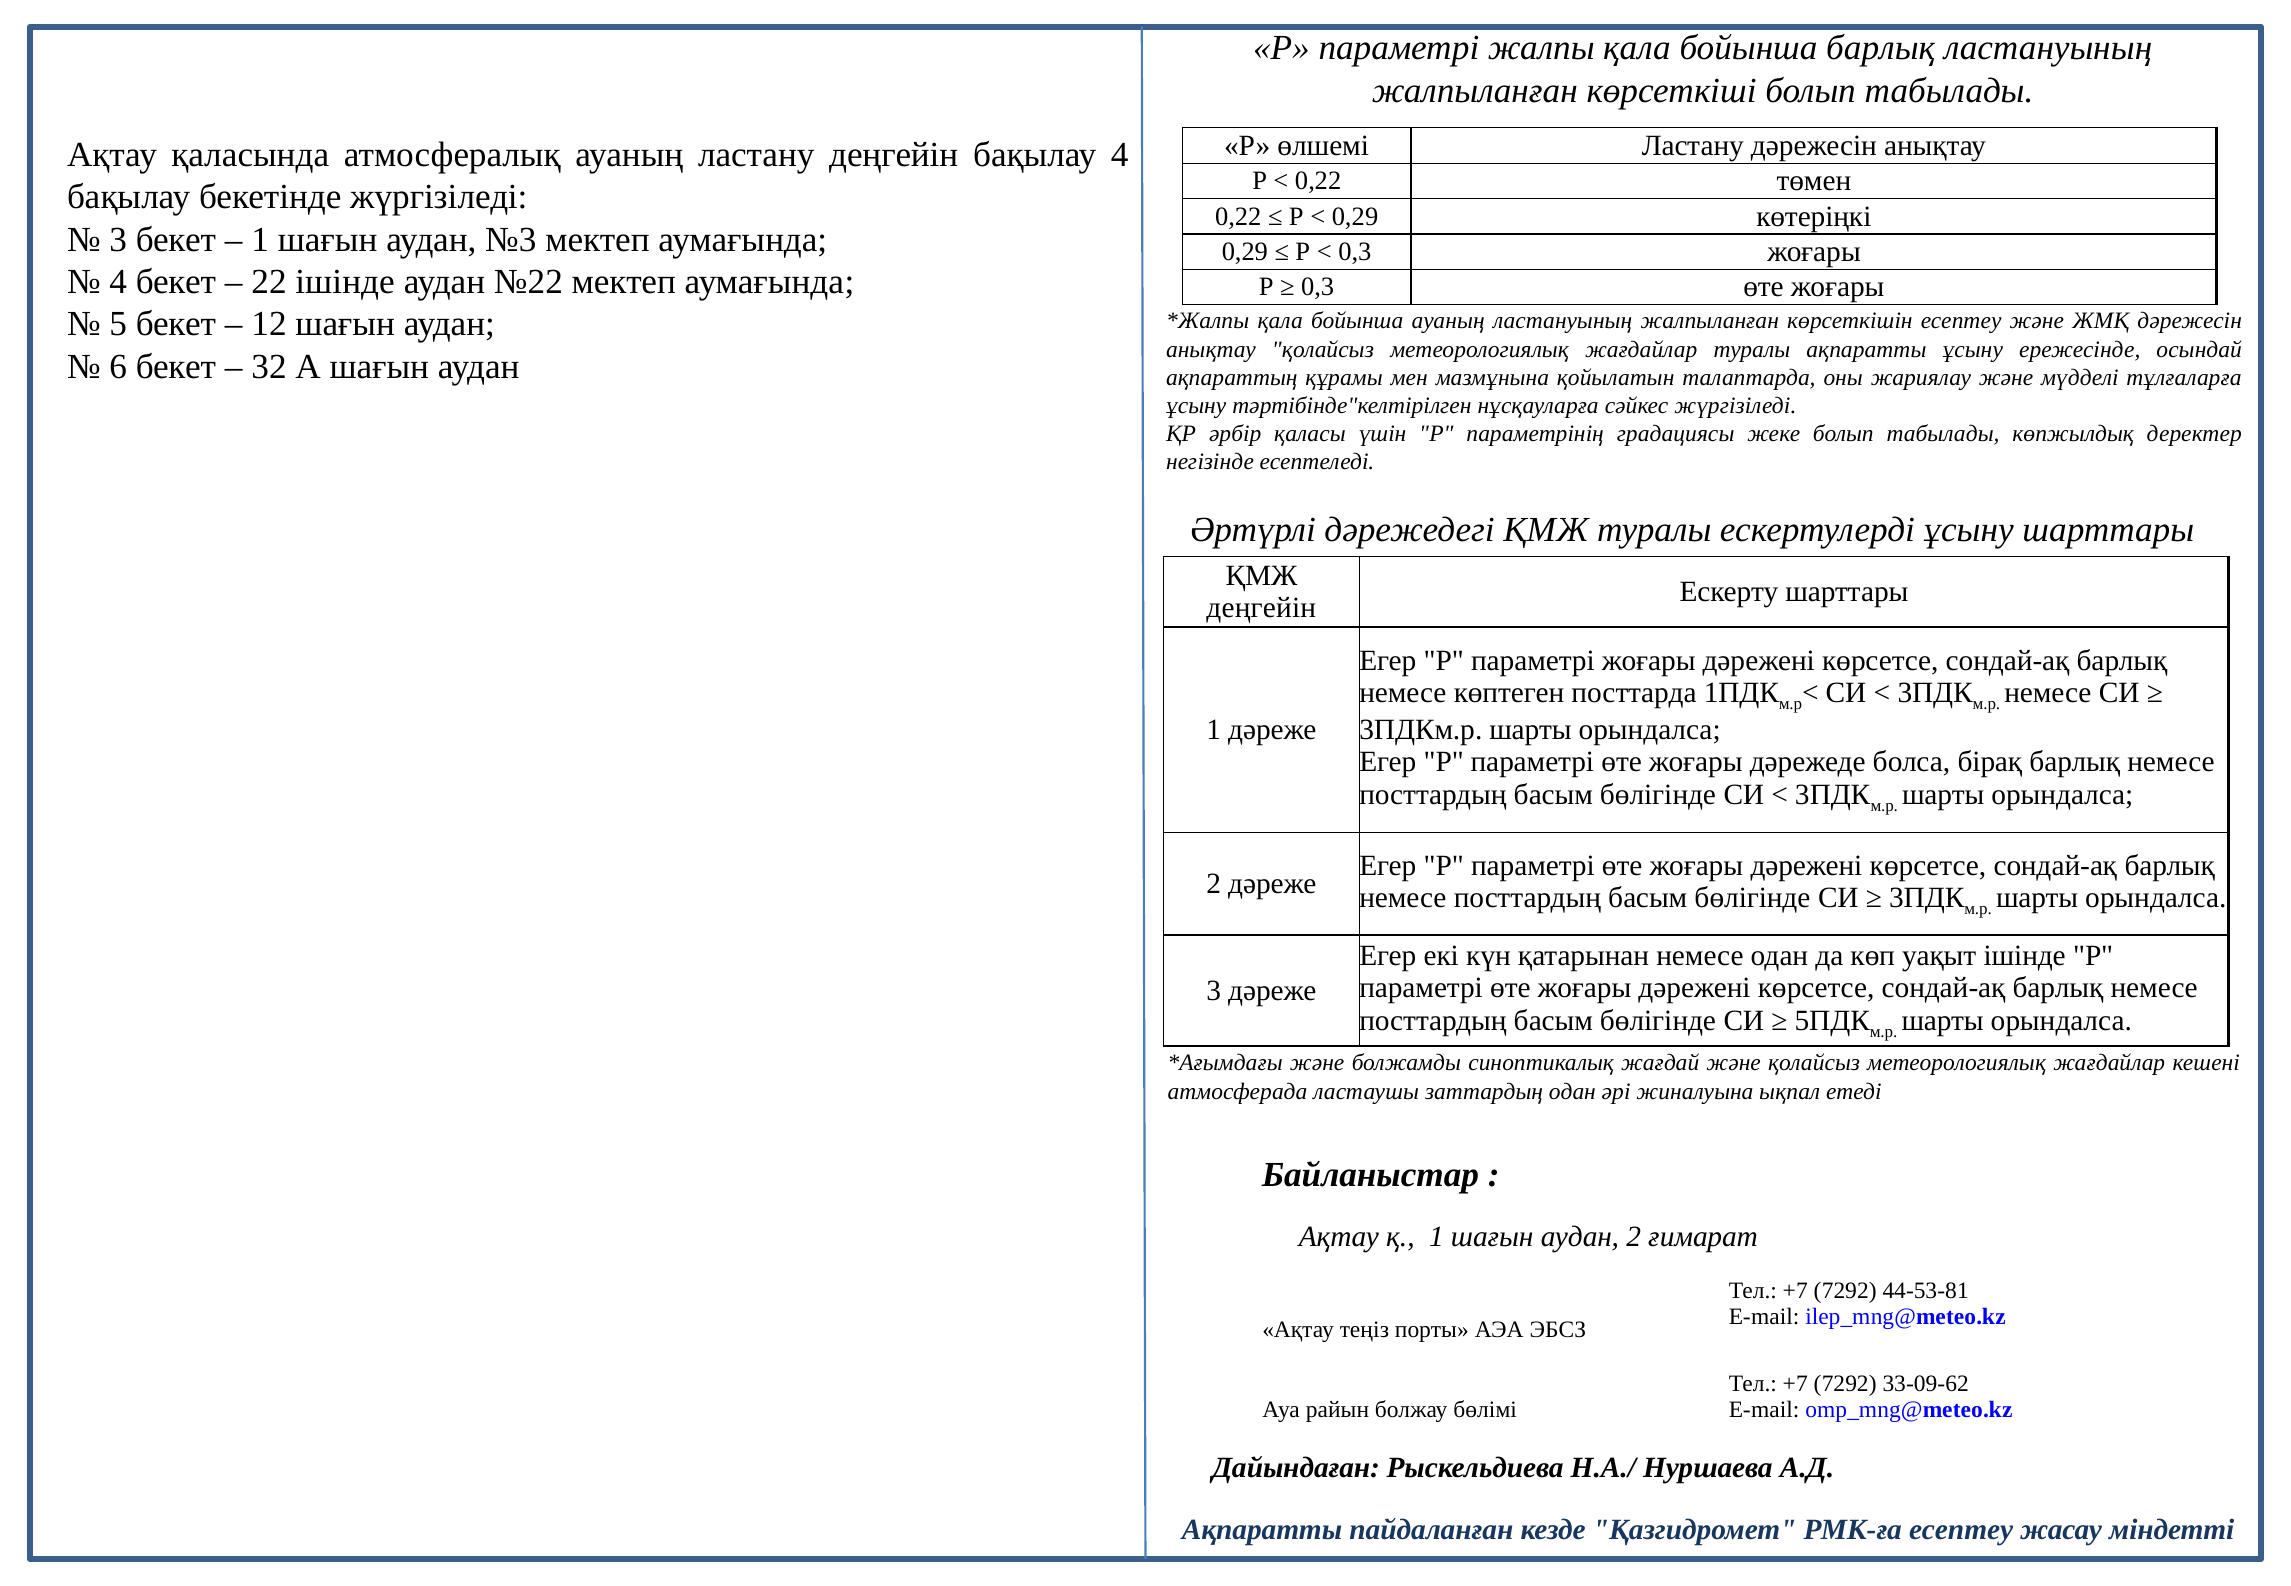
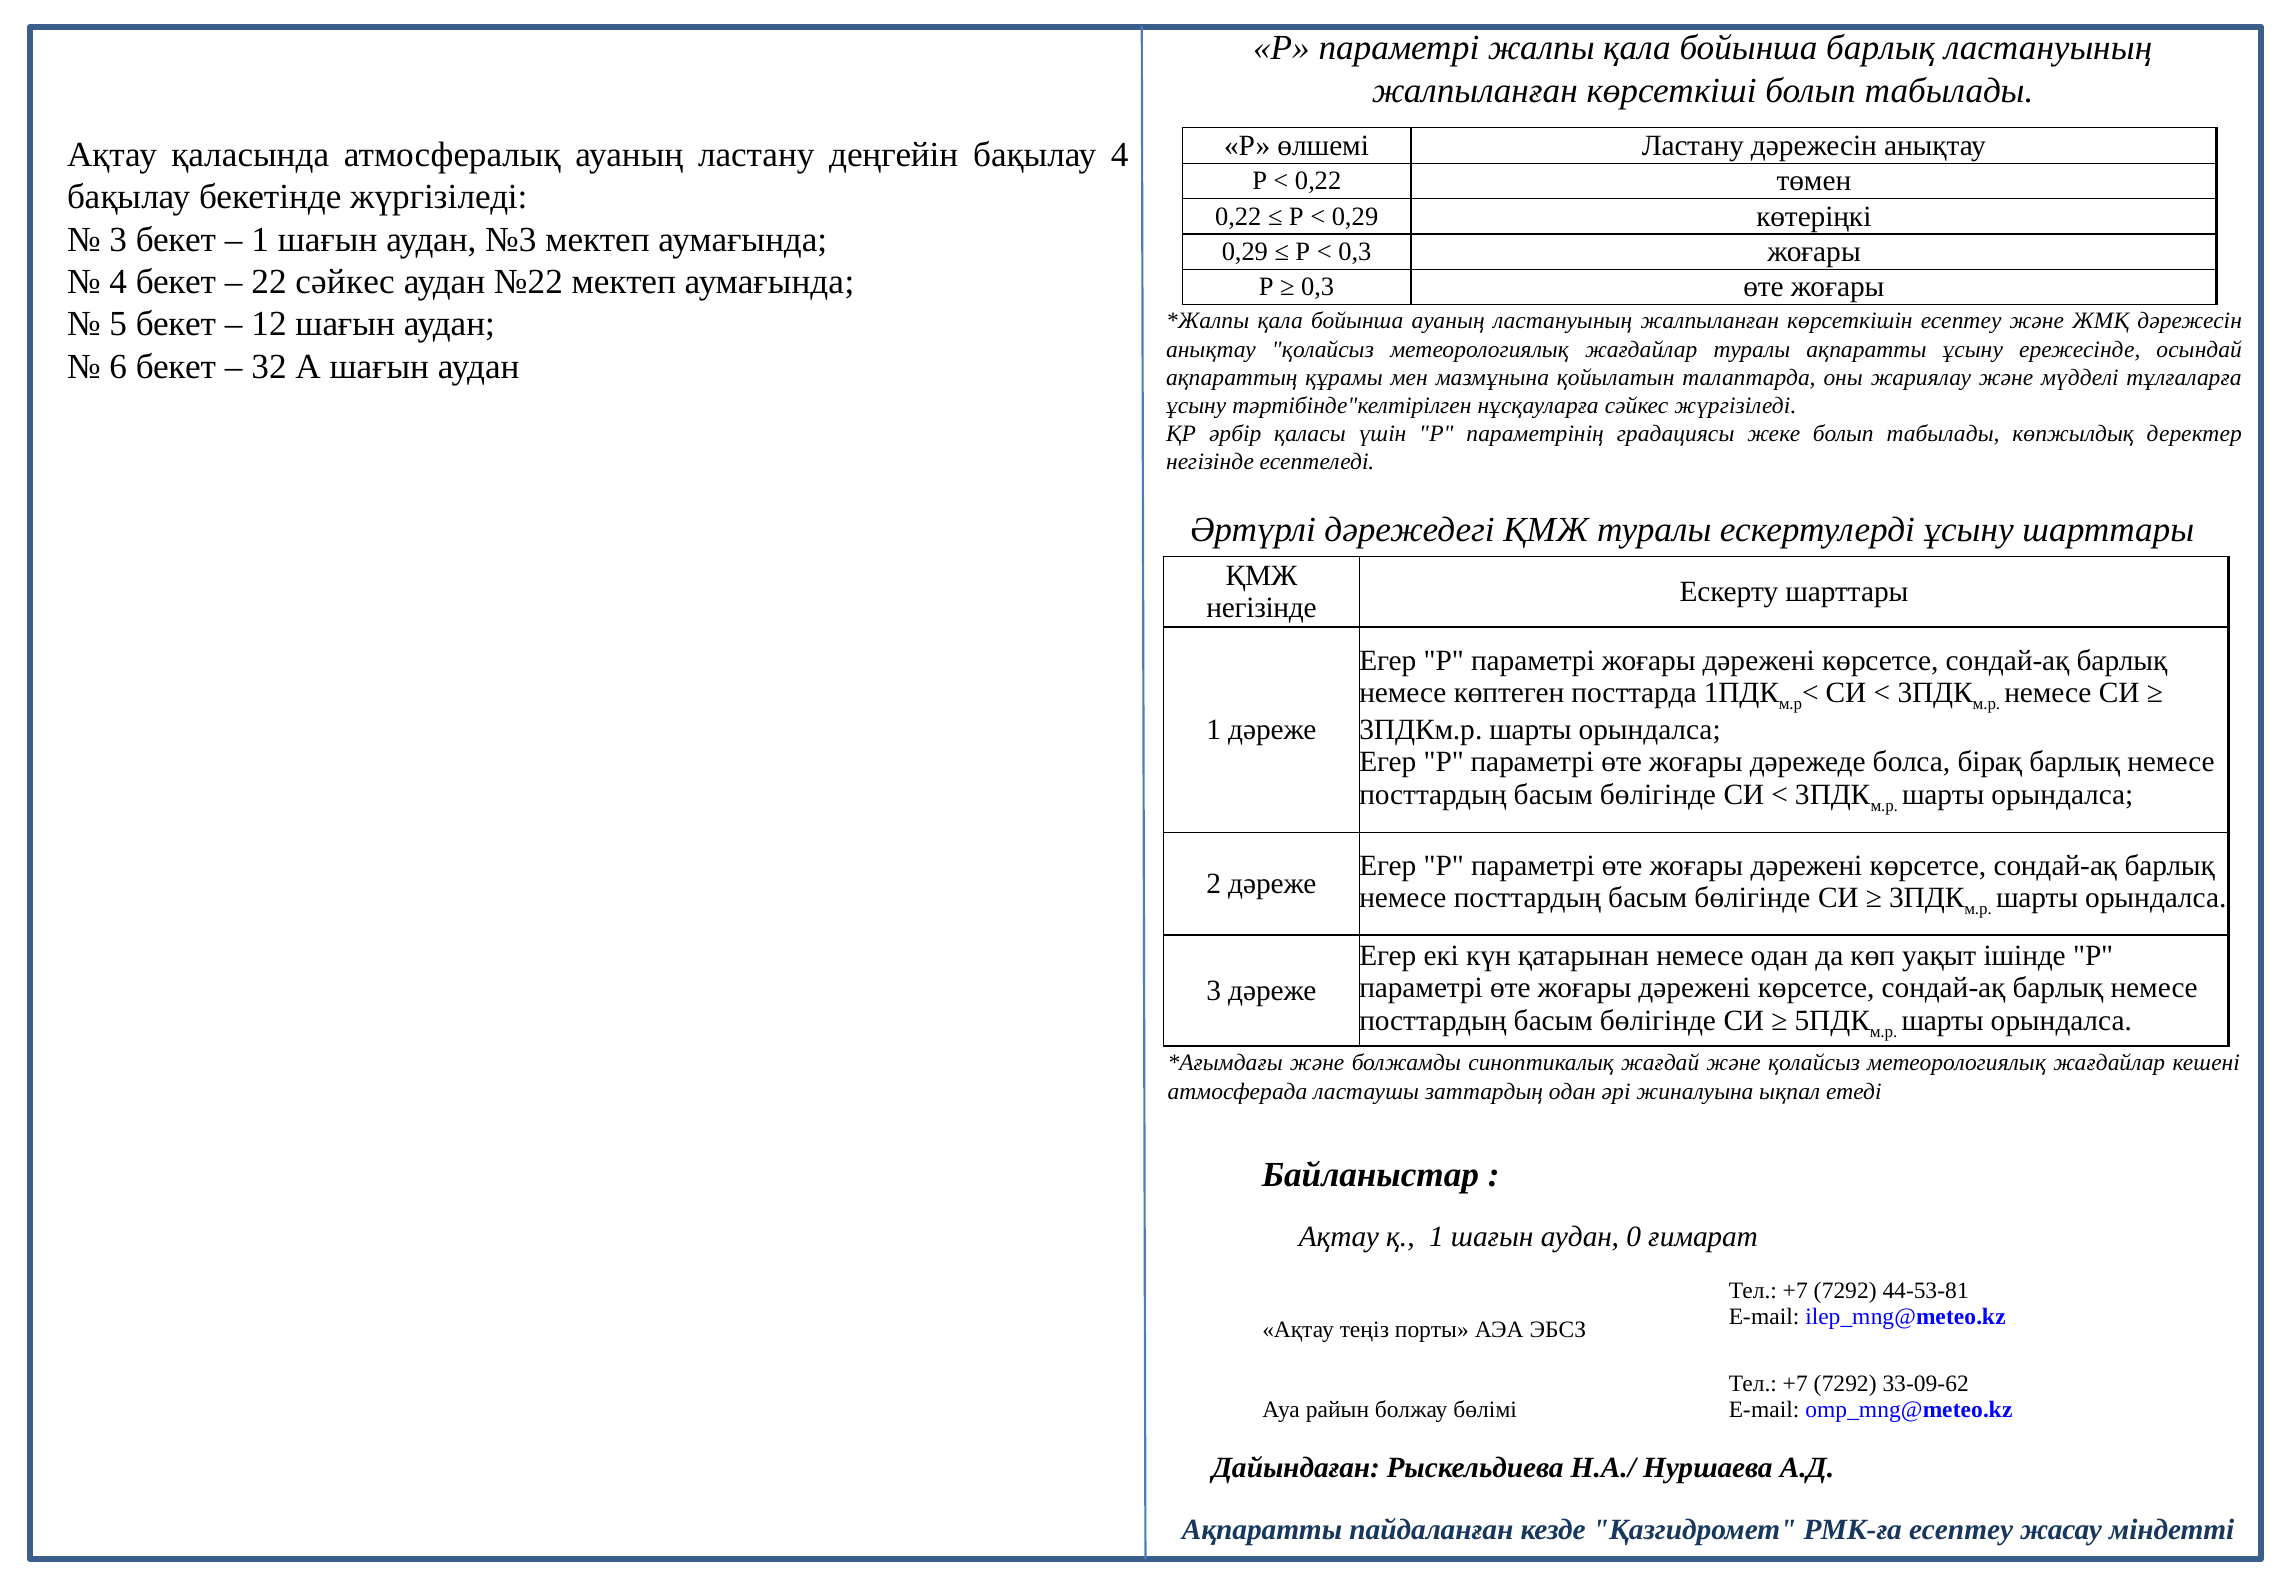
22 ішінде: ішінде -> сәйкес
деңгейін at (1261, 608): деңгейін -> негізінде
аудан 2: 2 -> 0
